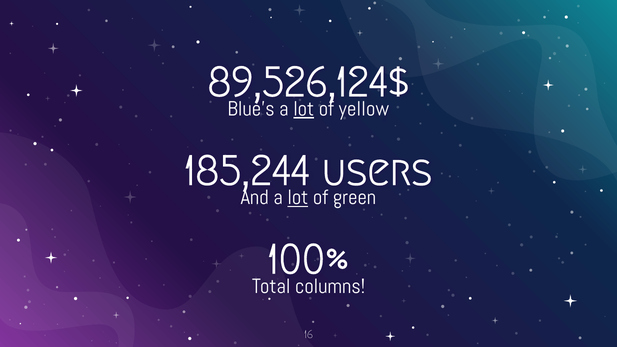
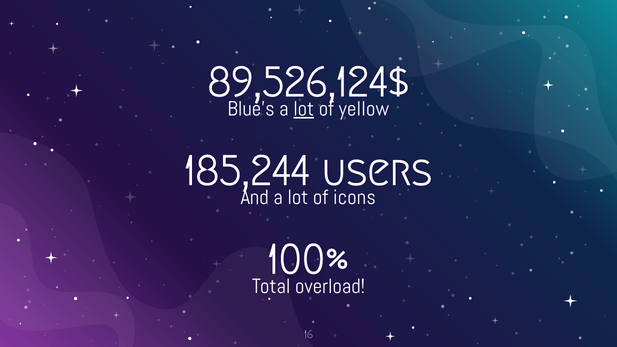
lot at (298, 198) underline: present -> none
green: green -> icons
columns: columns -> overload
